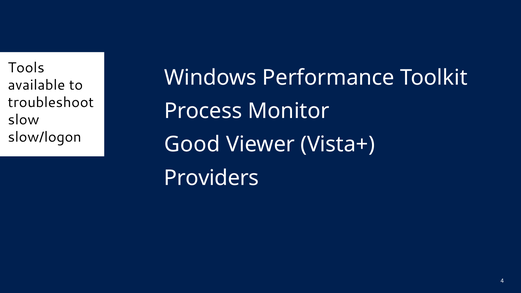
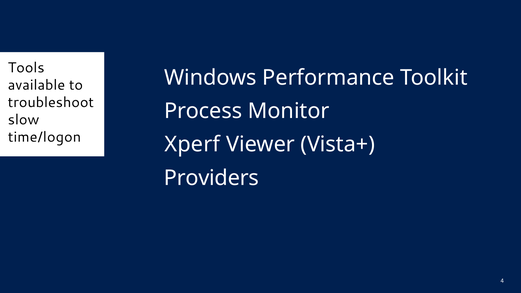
slow/logon: slow/logon -> time/logon
Good: Good -> Xperf
